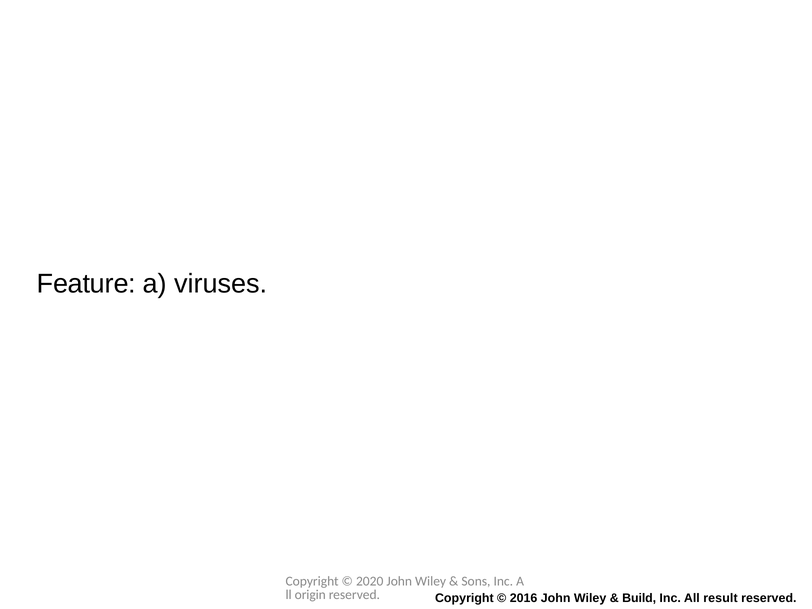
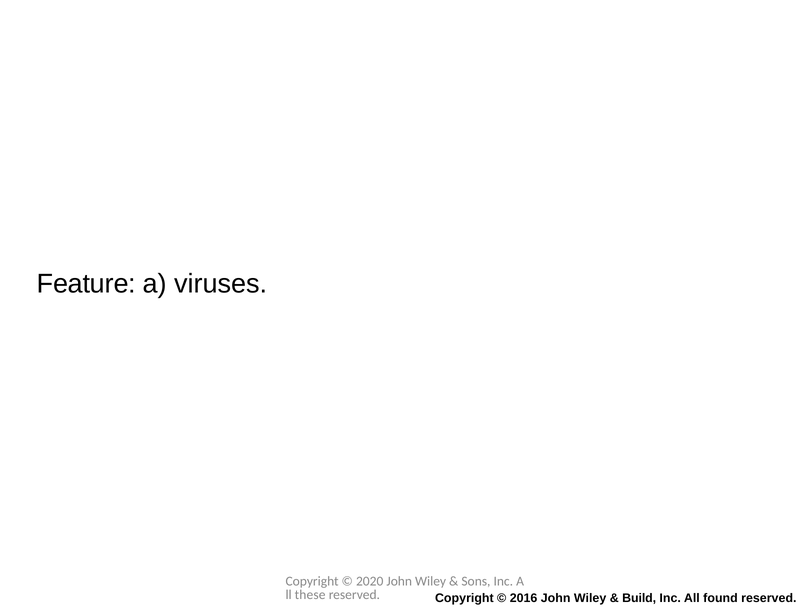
origin: origin -> these
result: result -> found
